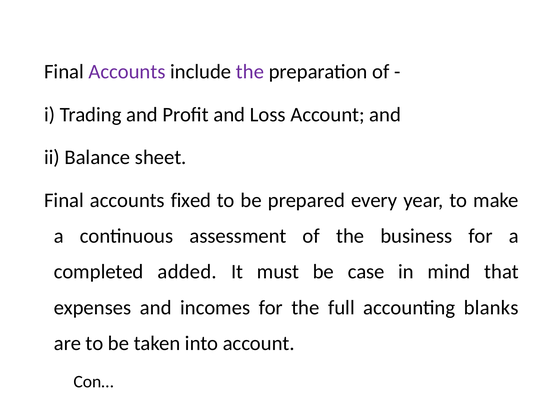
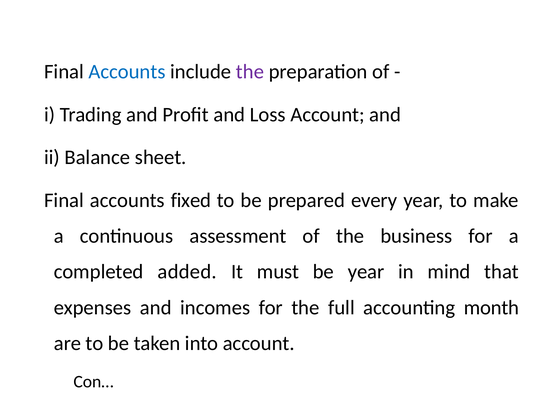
Accounts at (127, 72) colour: purple -> blue
be case: case -> year
blanks: blanks -> month
